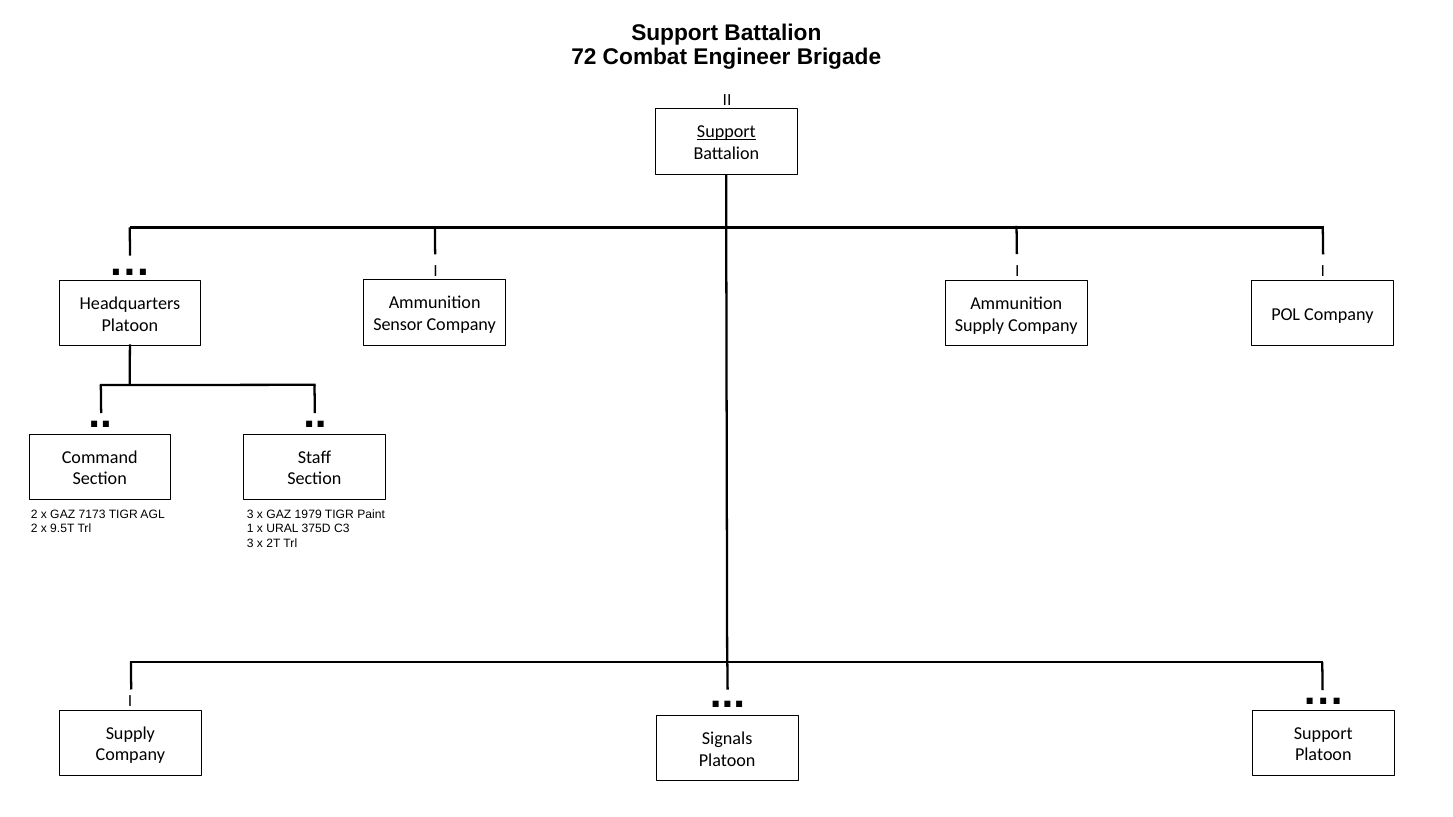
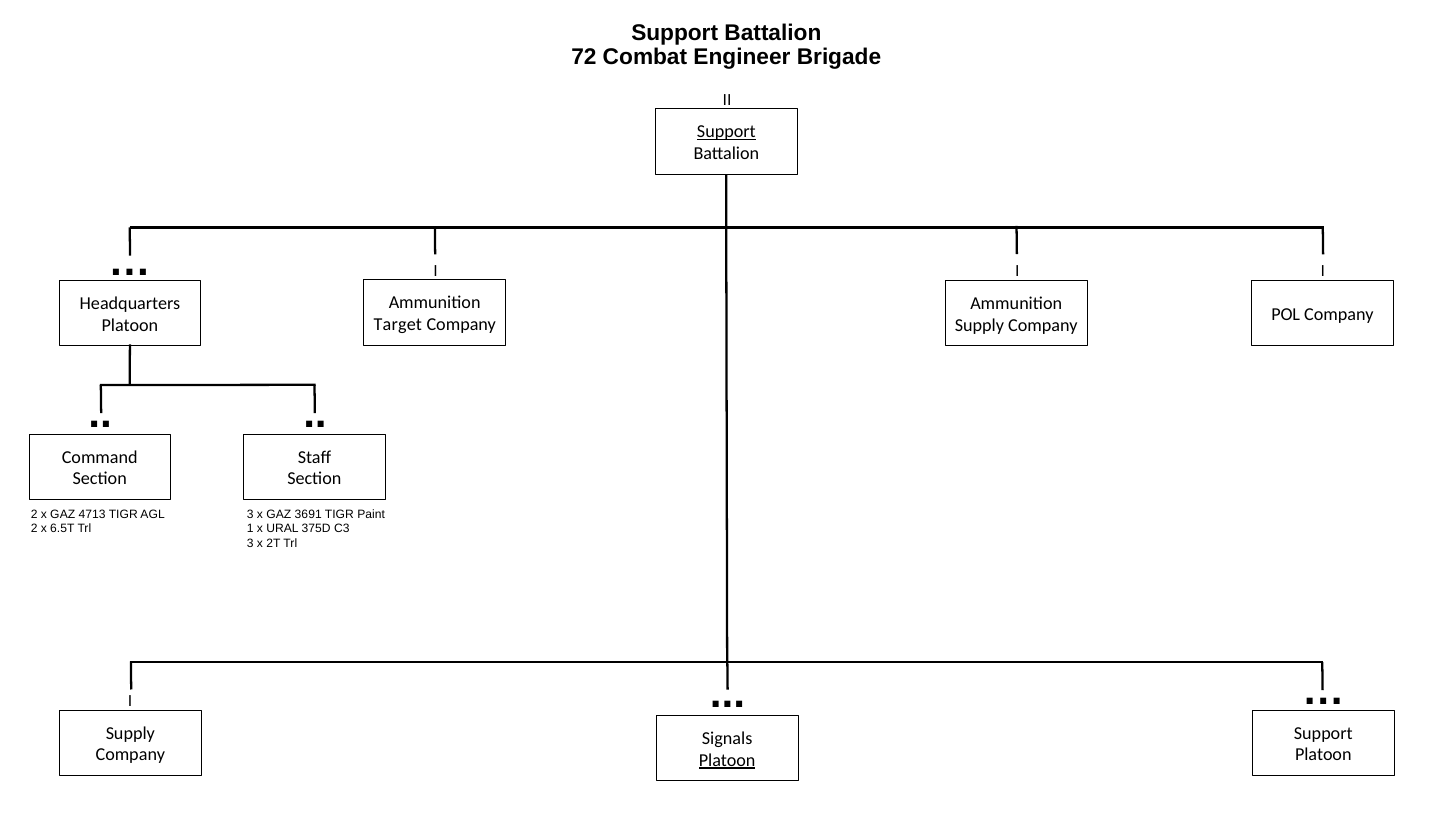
Sensor: Sensor -> Target
7173: 7173 -> 4713
1979: 1979 -> 3691
9.5T: 9.5T -> 6.5T
Platoon at (727, 760) underline: none -> present
